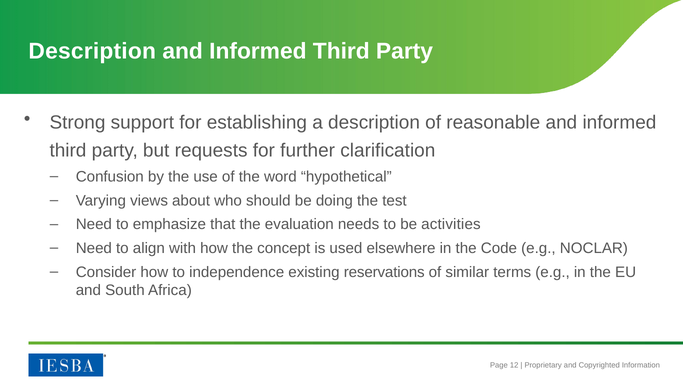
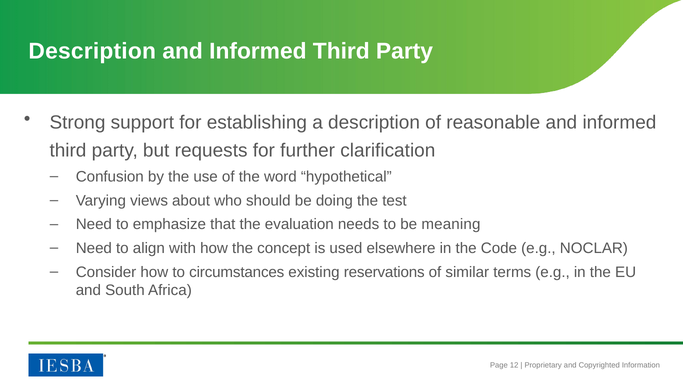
activities: activities -> meaning
independence: independence -> circumstances
